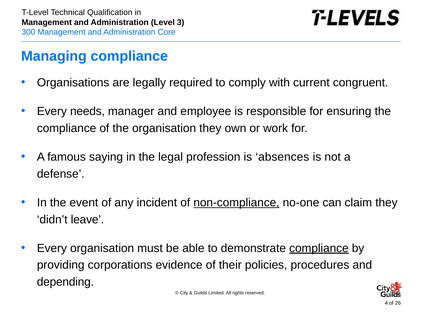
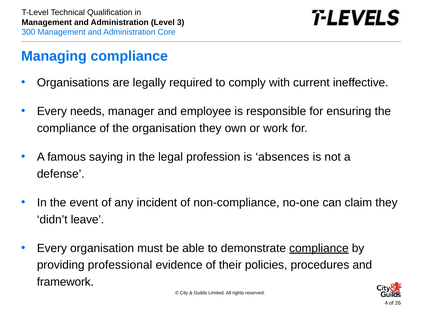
congruent: congruent -> ineffective
non-compliance underline: present -> none
corporations: corporations -> professional
depending: depending -> framework
